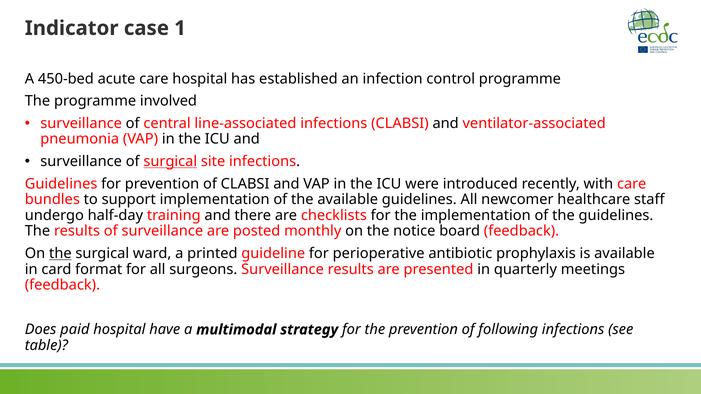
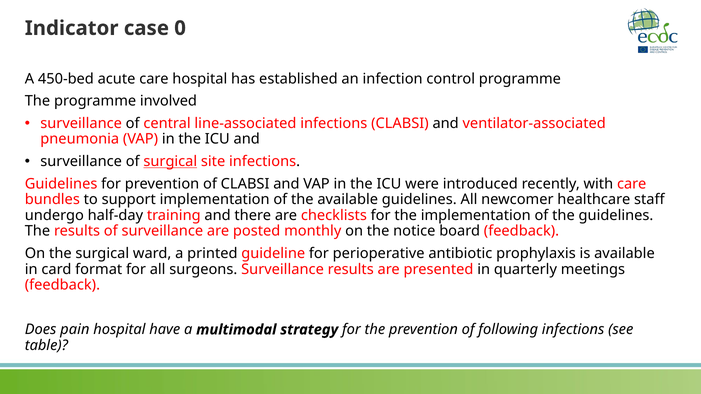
1: 1 -> 0
the at (60, 254) underline: present -> none
paid: paid -> pain
